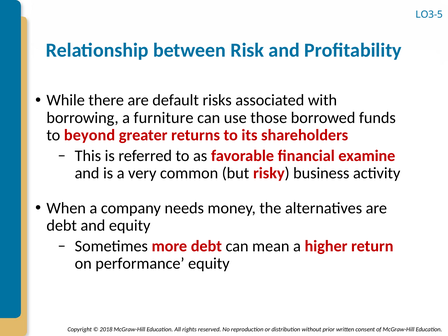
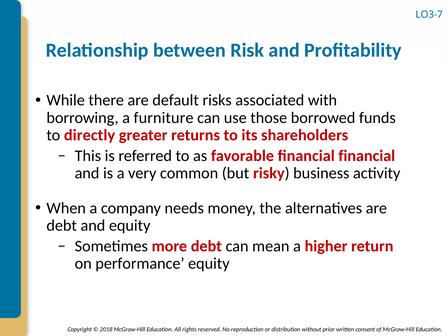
LO3-5: LO3-5 -> LO3-7
beyond: beyond -> directly
financial examine: examine -> financial
